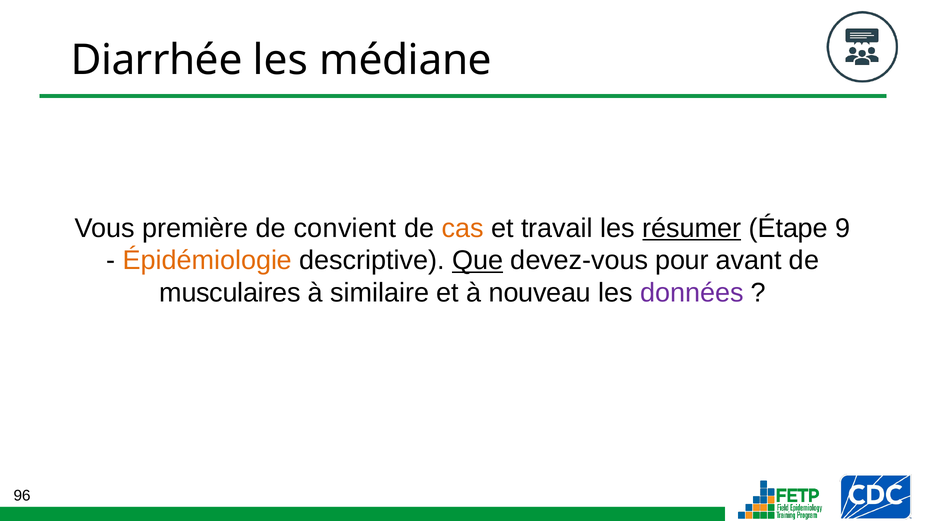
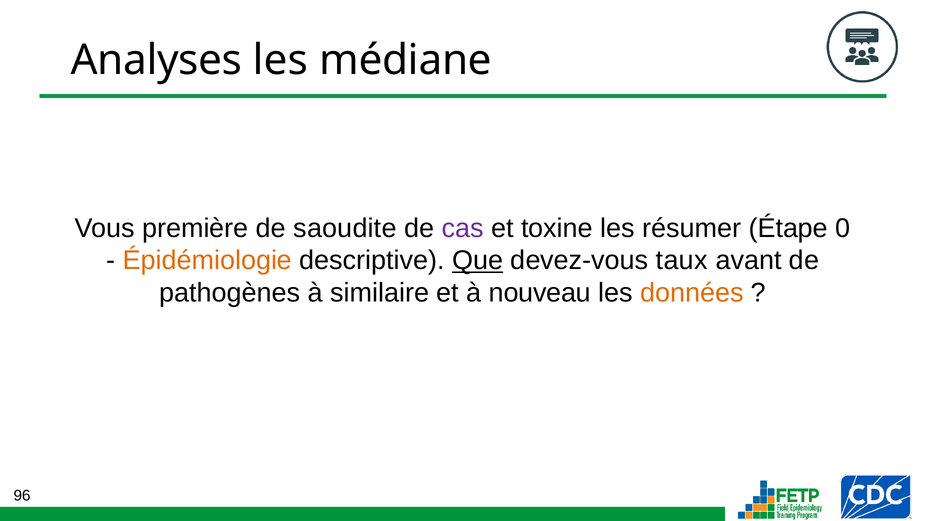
Diarrhée: Diarrhée -> Analyses
convient: convient -> saoudite
cas colour: orange -> purple
travail: travail -> toxine
résumer underline: present -> none
9: 9 -> 0
pour: pour -> taux
musculaires: musculaires -> pathogènes
données colour: purple -> orange
